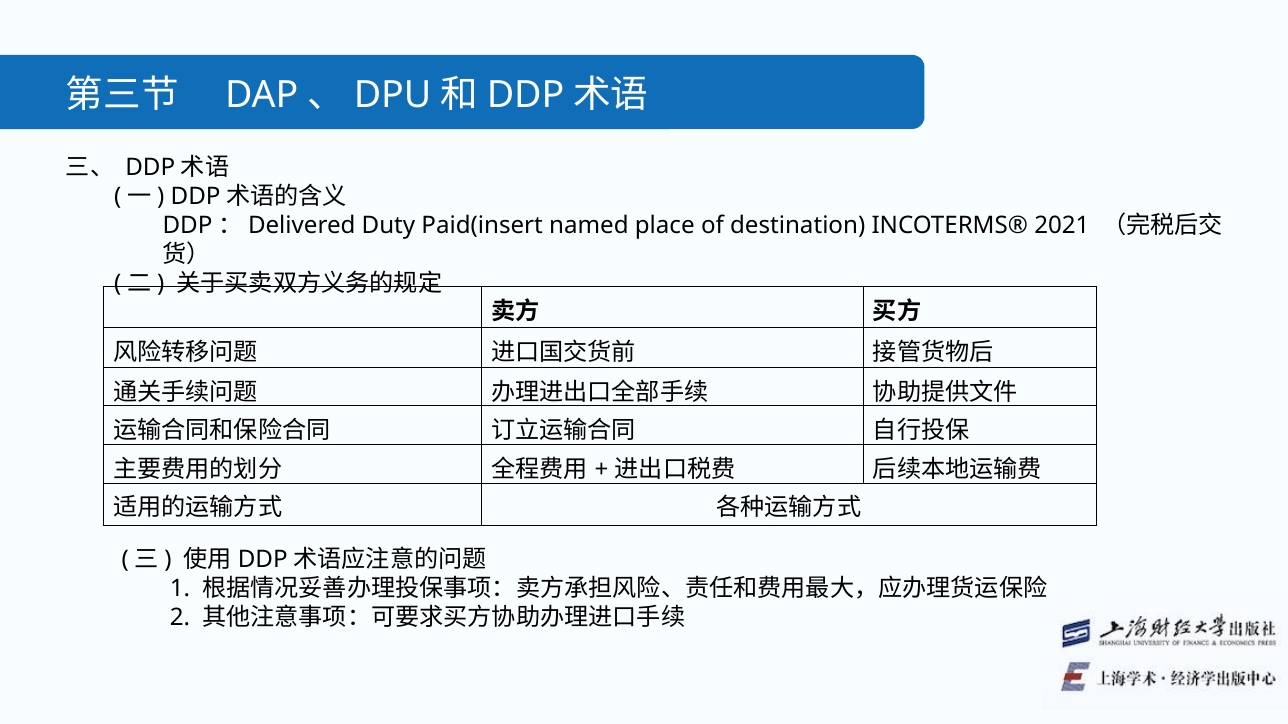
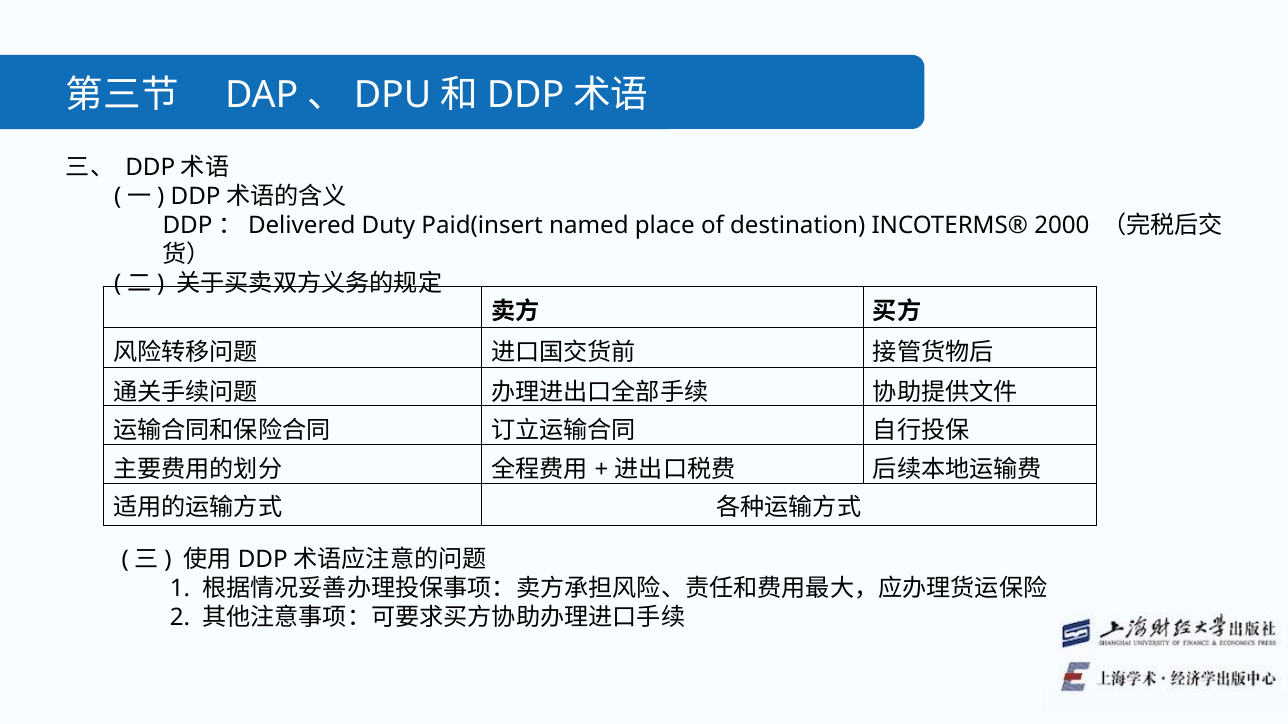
2021: 2021 -> 2000
